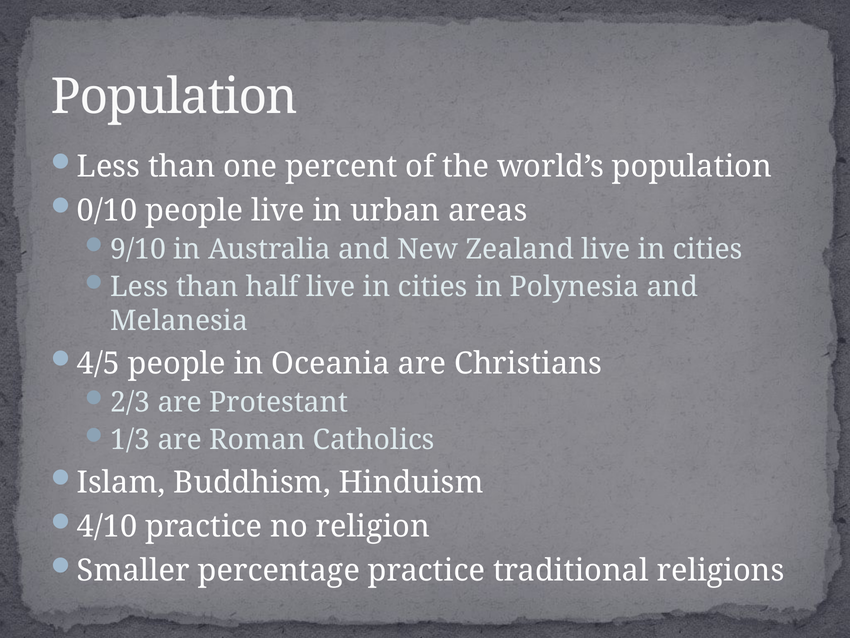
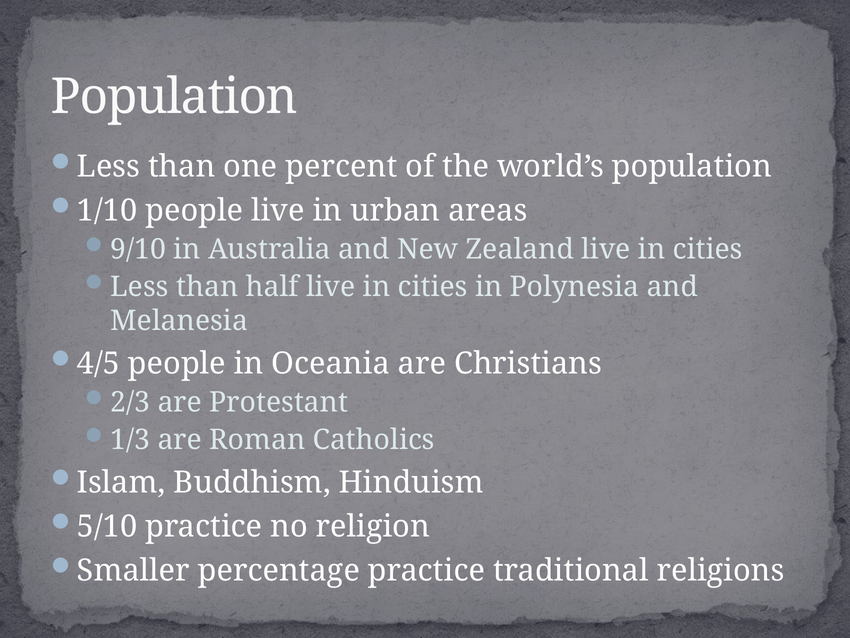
0/10: 0/10 -> 1/10
4/10: 4/10 -> 5/10
